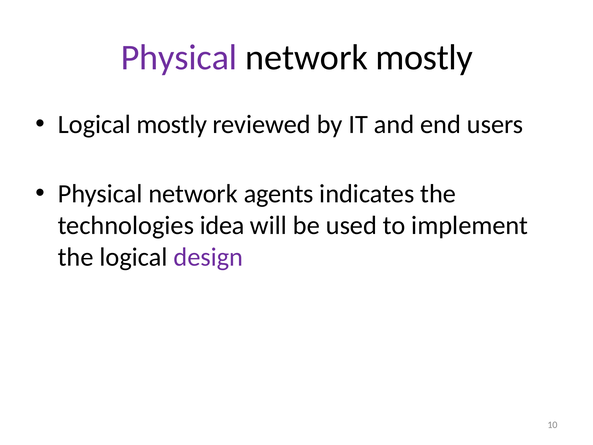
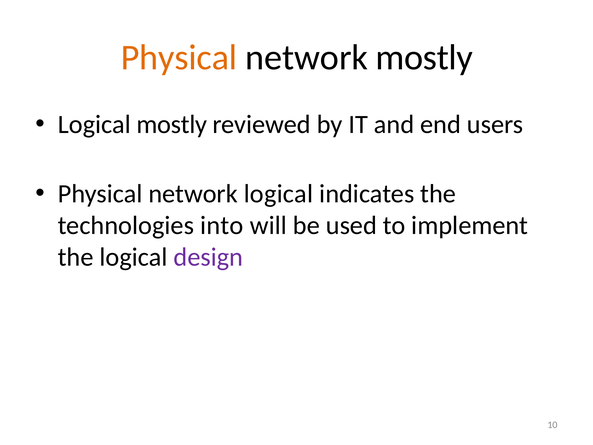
Physical at (179, 57) colour: purple -> orange
network agents: agents -> logical
idea: idea -> into
